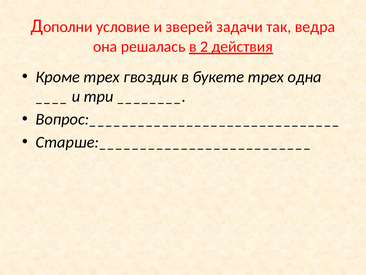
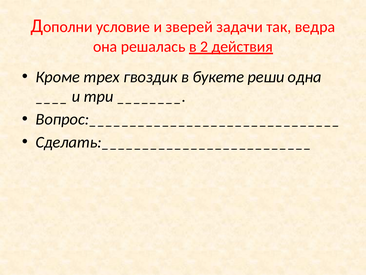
букете трех: трех -> реши
Старше:__________________________: Старше:__________________________ -> Сделать:__________________________
